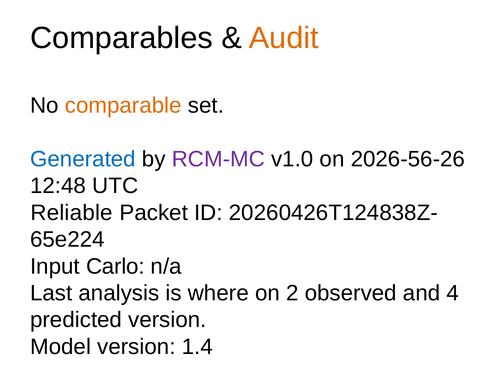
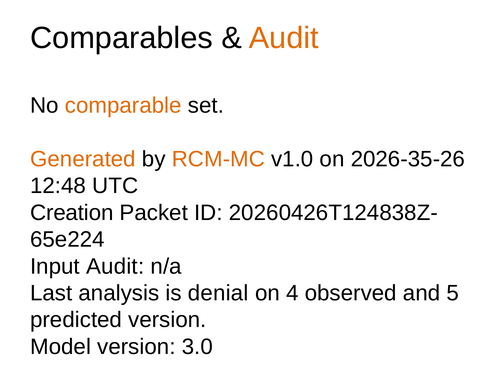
Generated colour: blue -> orange
RCM-MC colour: purple -> orange
2026-56-26: 2026-56-26 -> 2026-35-26
Reliable: Reliable -> Creation
Input Carlo: Carlo -> Audit
where: where -> denial
2: 2 -> 4
4: 4 -> 5
1.4: 1.4 -> 3.0
